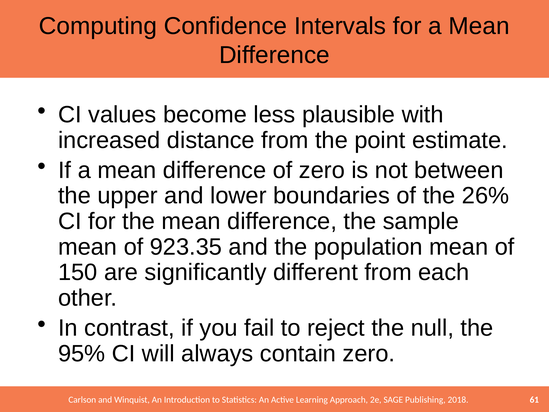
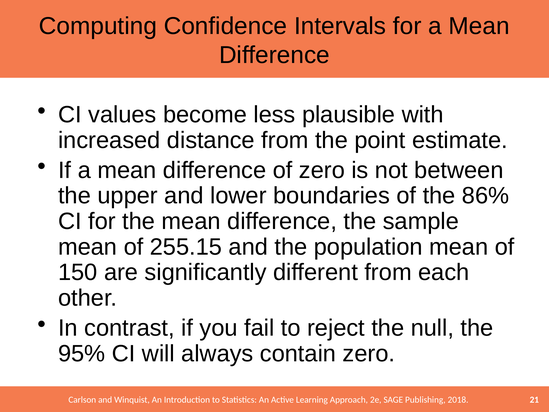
26%: 26% -> 86%
923.35: 923.35 -> 255.15
61: 61 -> 21
